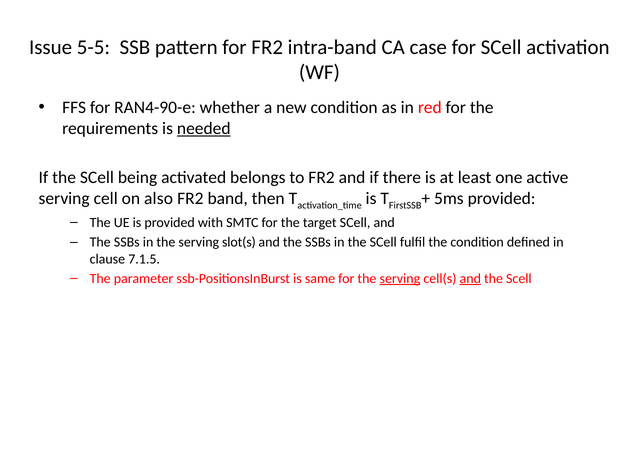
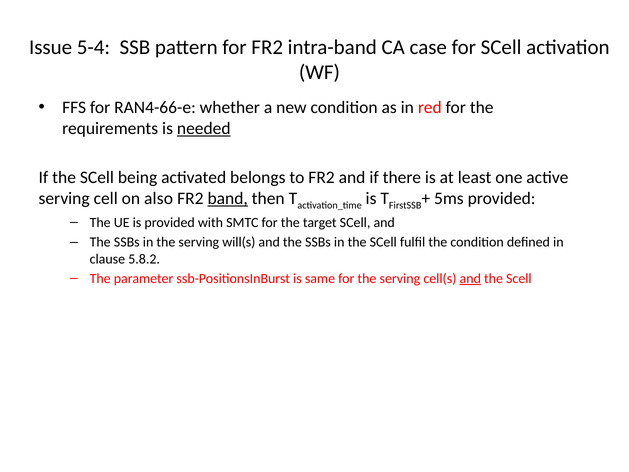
5-5: 5-5 -> 5-4
RAN4-90-e: RAN4-90-e -> RAN4-66-e
band underline: none -> present
slot(s: slot(s -> will(s
7.1.5: 7.1.5 -> 5.8.2
serving at (400, 278) underline: present -> none
